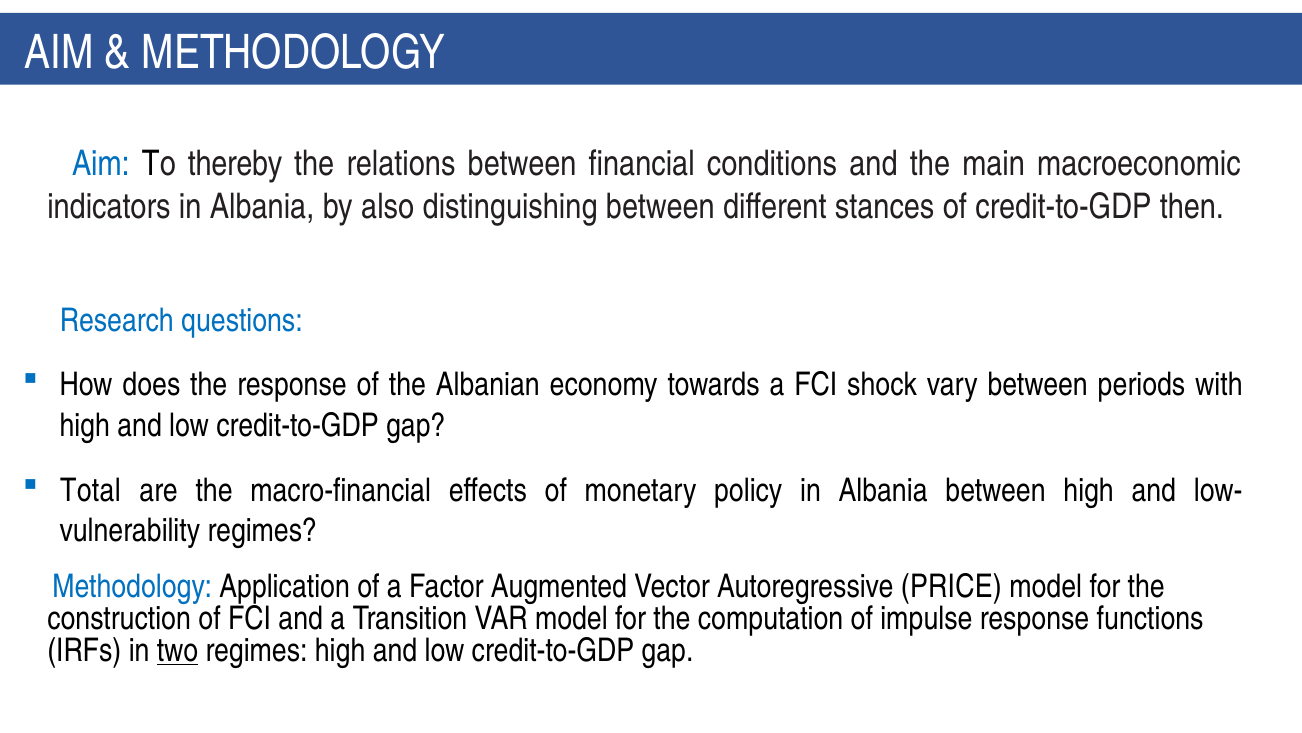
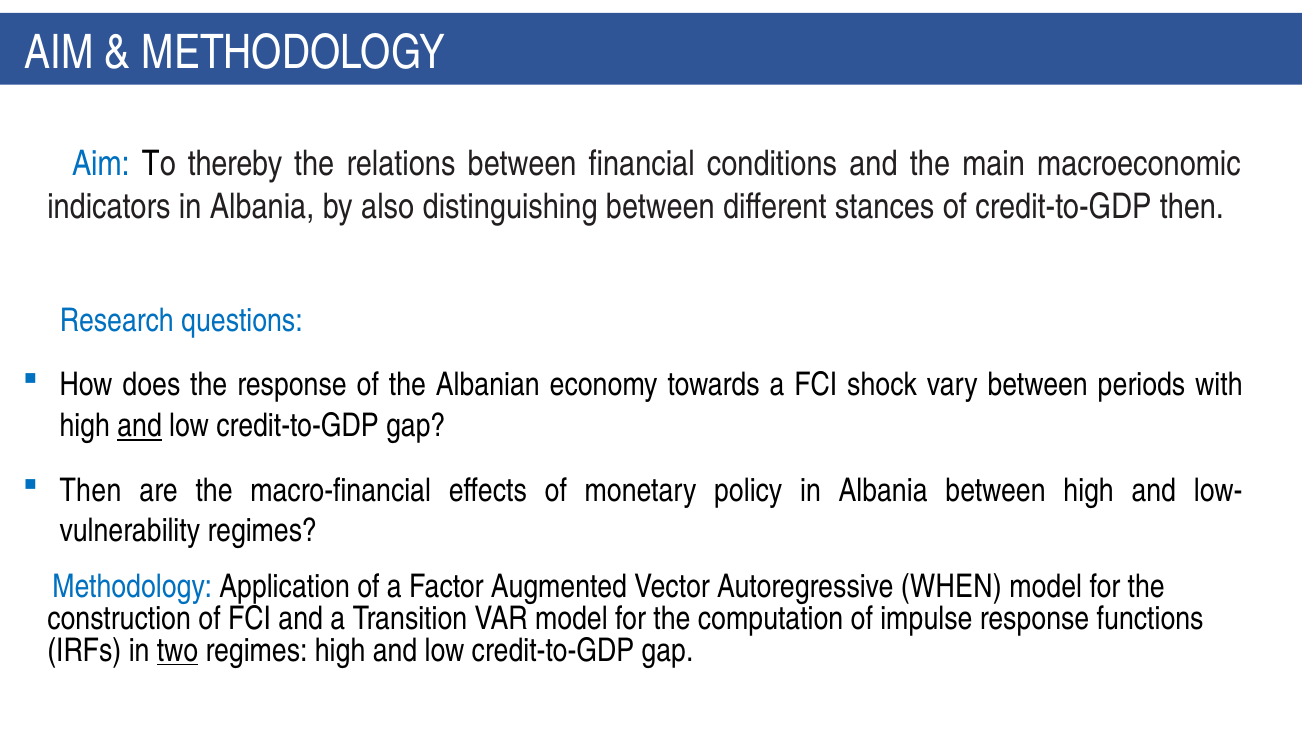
and at (140, 425) underline: none -> present
Total at (90, 490): Total -> Then
PRICE: PRICE -> WHEN
